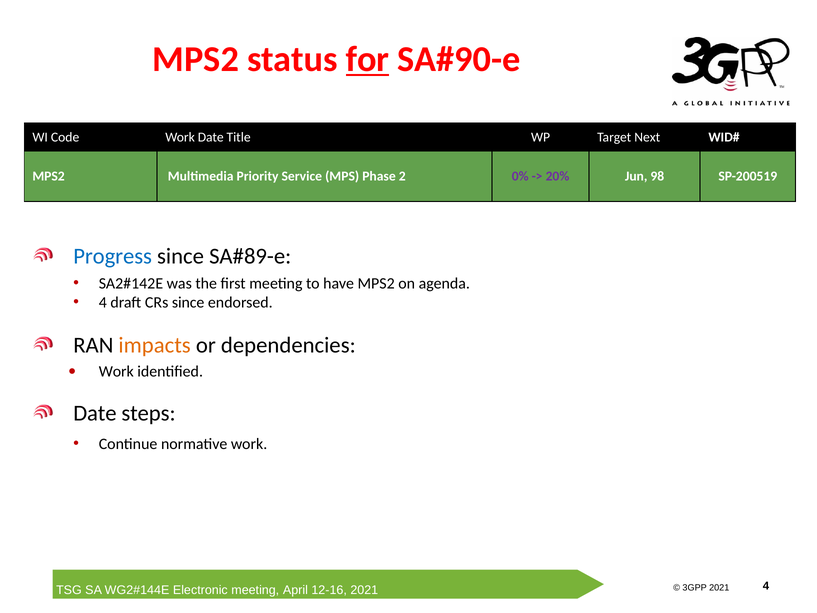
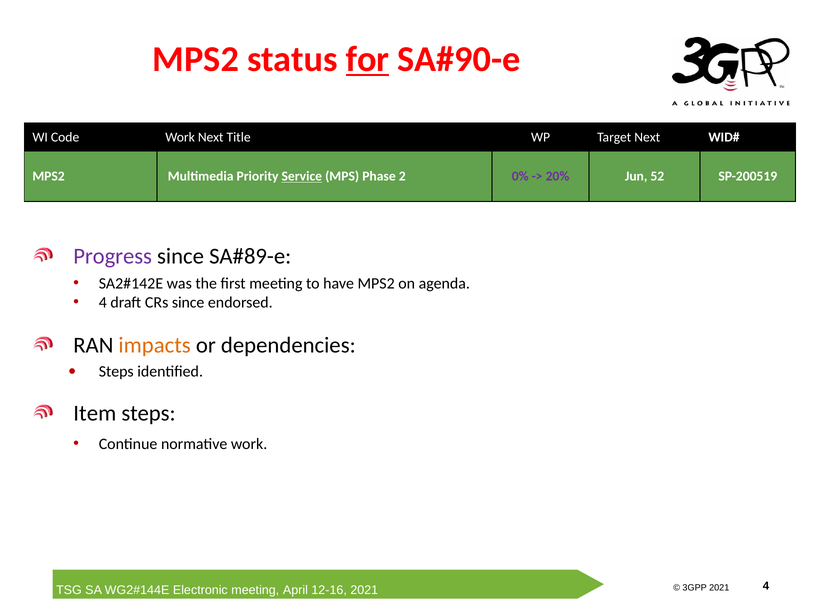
Work Date: Date -> Next
Service underline: none -> present
98: 98 -> 52
Progress colour: blue -> purple
Work at (116, 371): Work -> Steps
Date at (95, 413): Date -> Item
